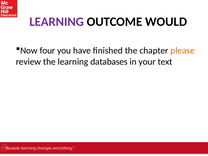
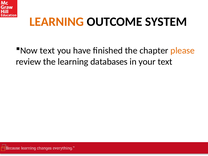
LEARNING at (57, 22) colour: purple -> orange
WOULD: WOULD -> SYSTEM
Now four: four -> text
